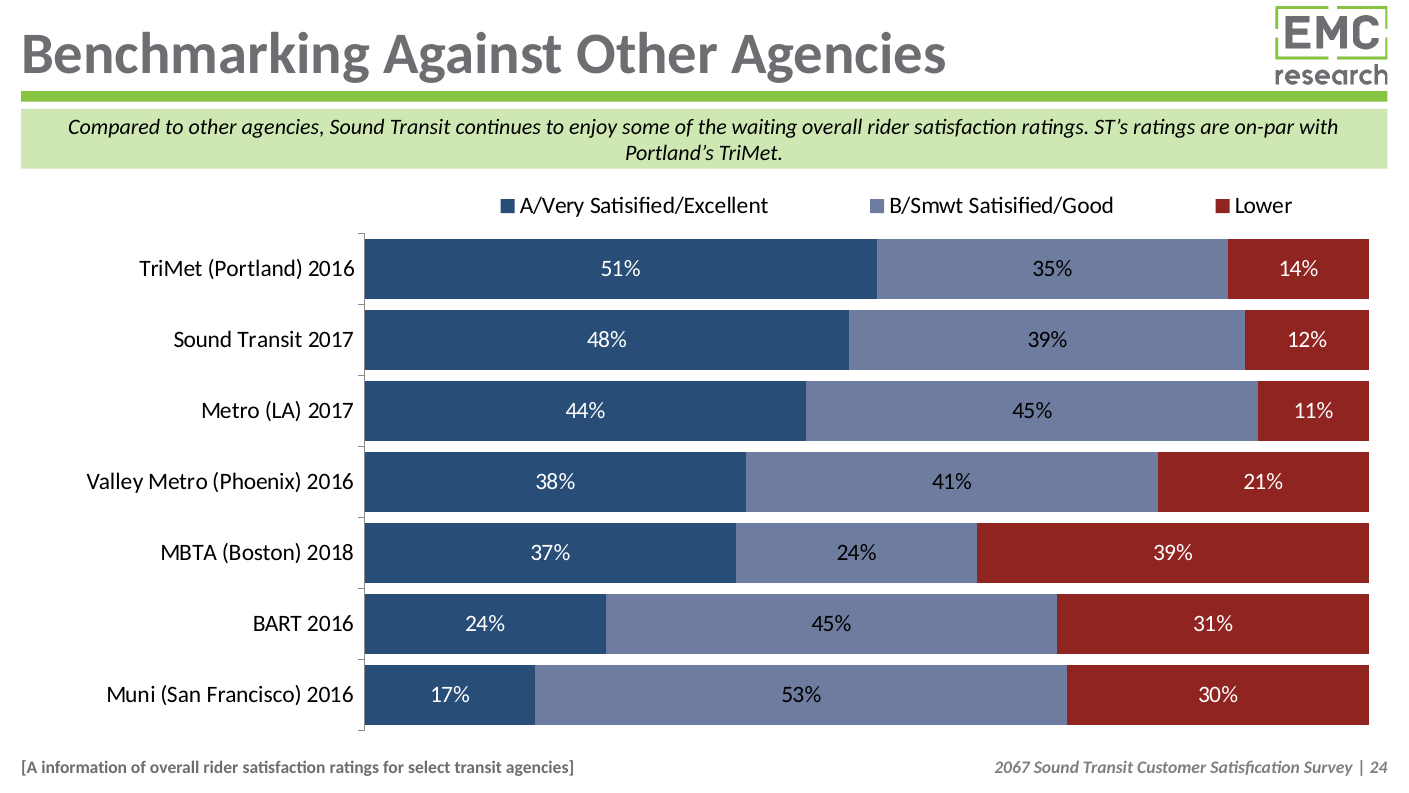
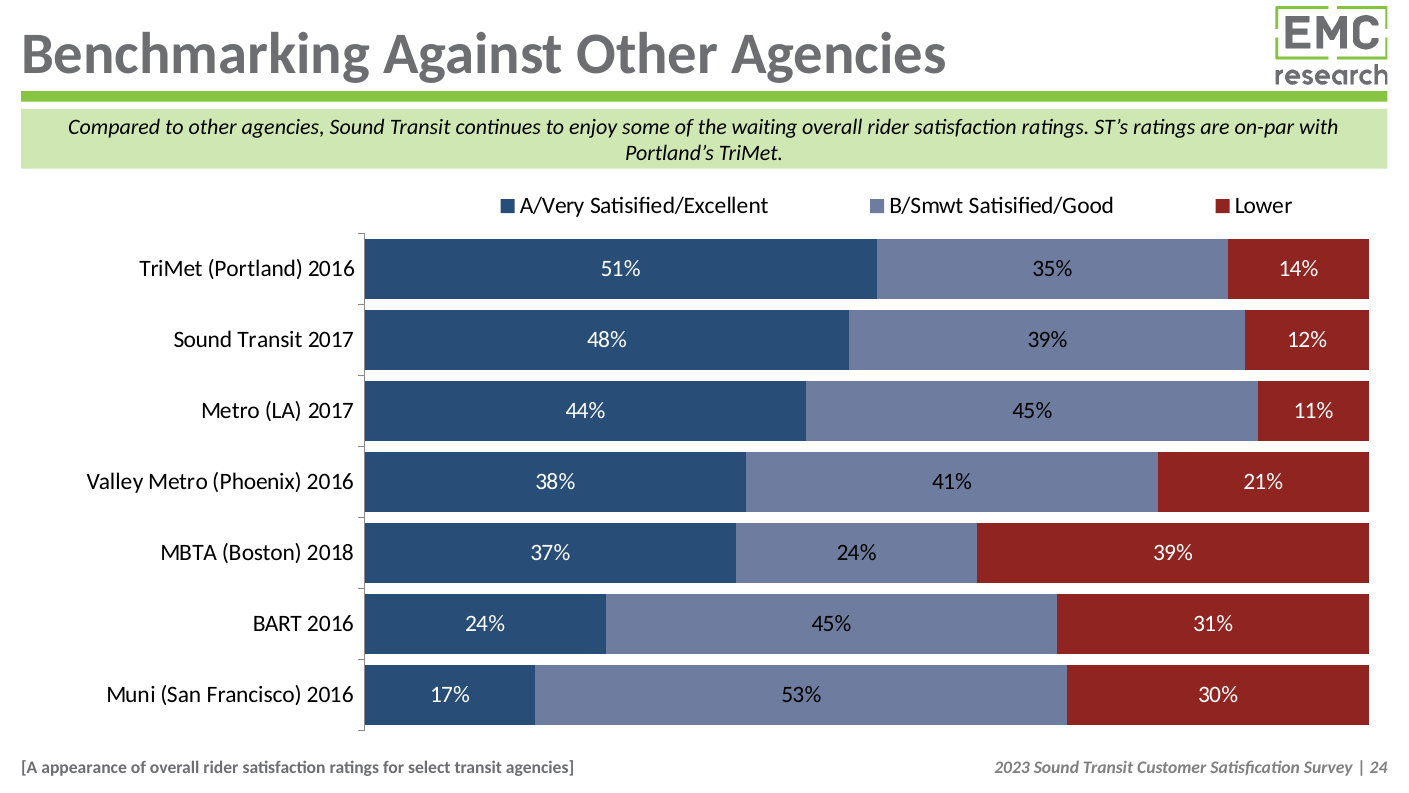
2067: 2067 -> 2023
information: information -> appearance
